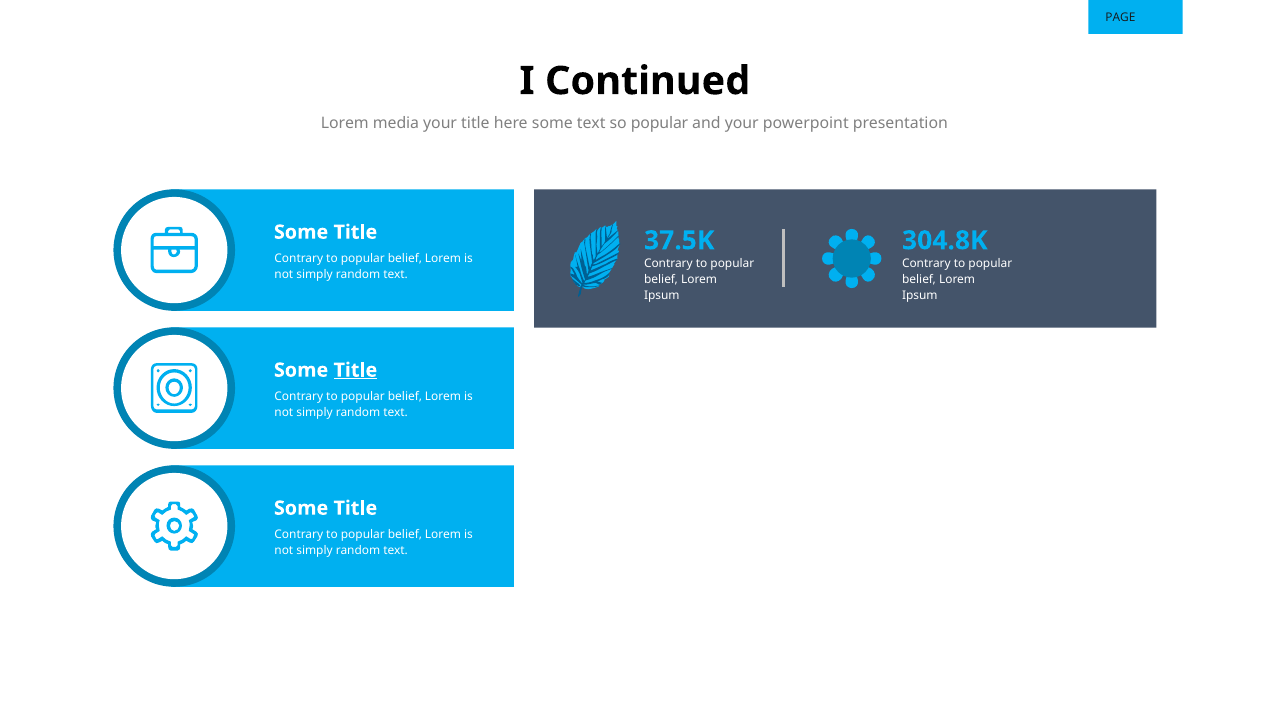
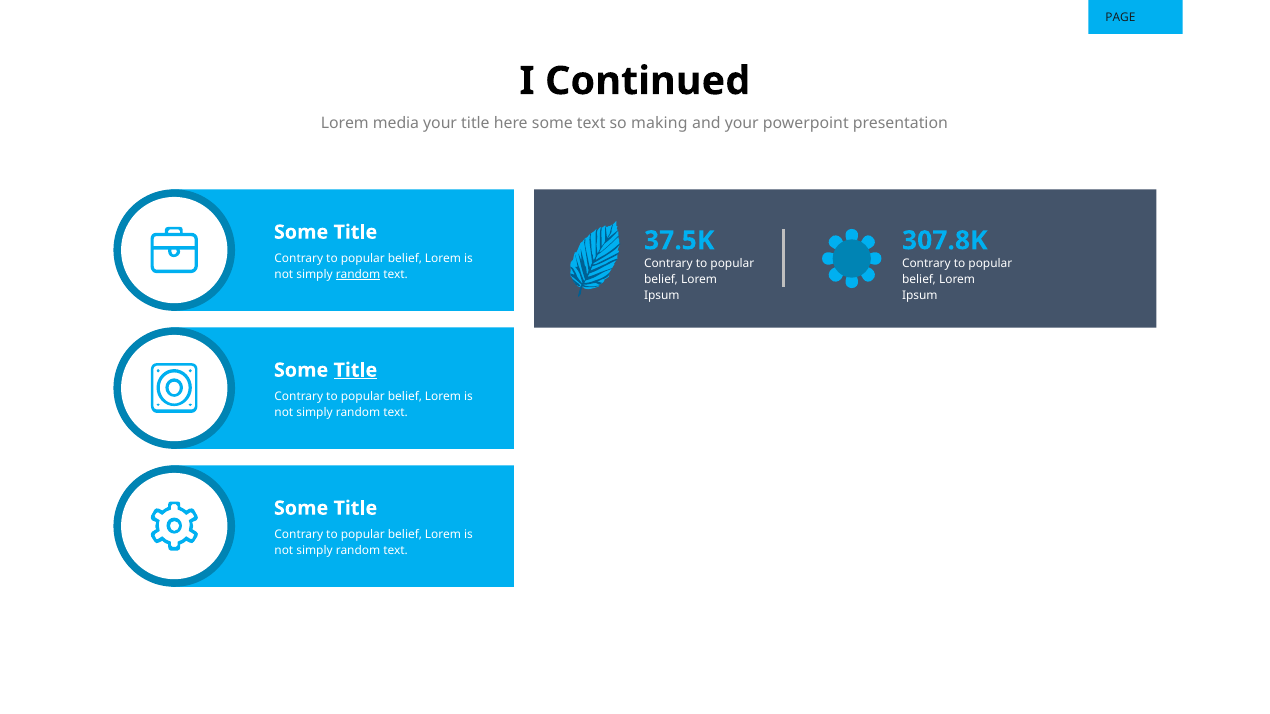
so popular: popular -> making
304.8K: 304.8K -> 307.8K
random at (358, 274) underline: none -> present
